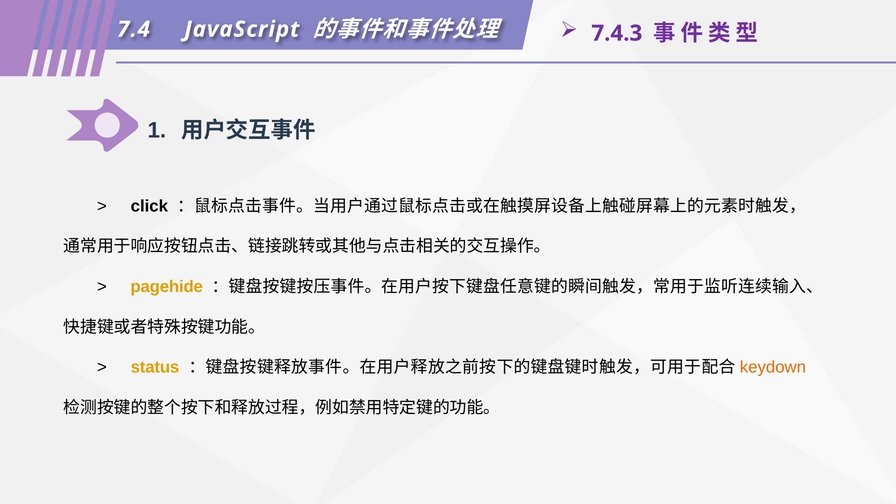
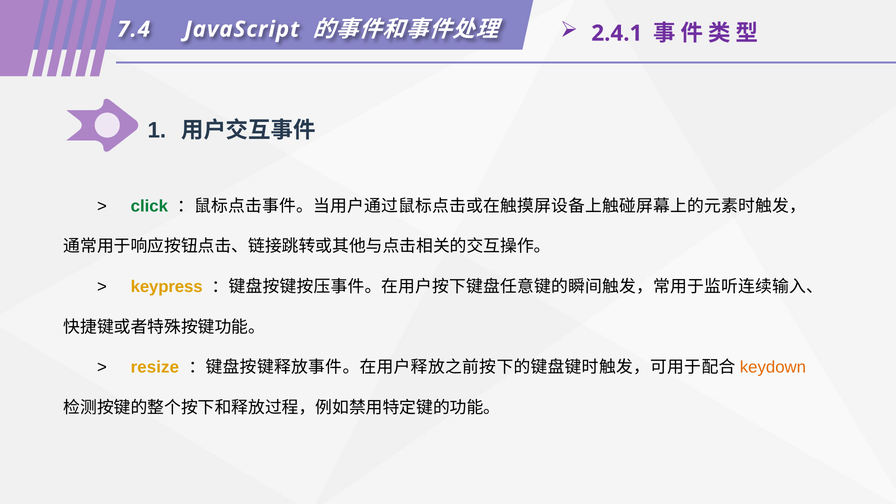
7.4.3: 7.4.3 -> 2.4.1
click colour: black -> green
pagehide: pagehide -> keypress
status: status -> resize
